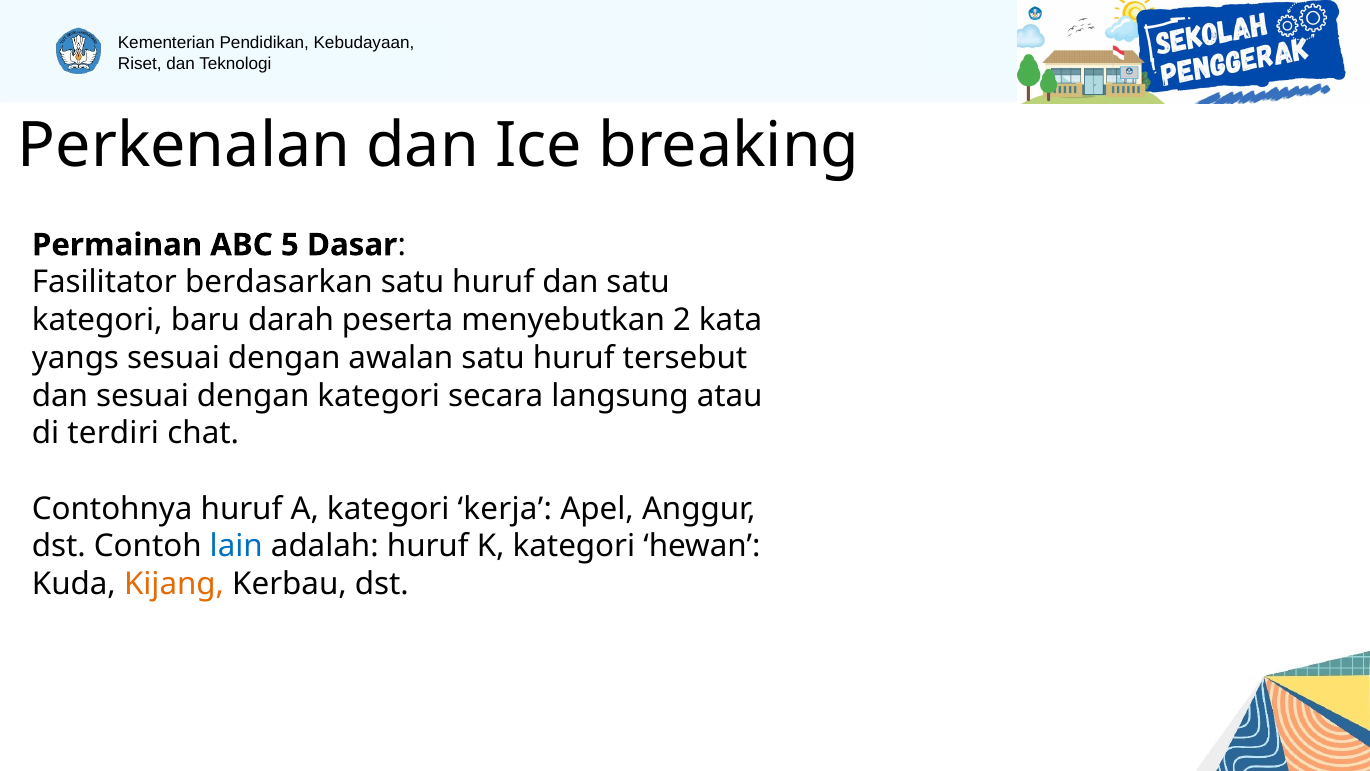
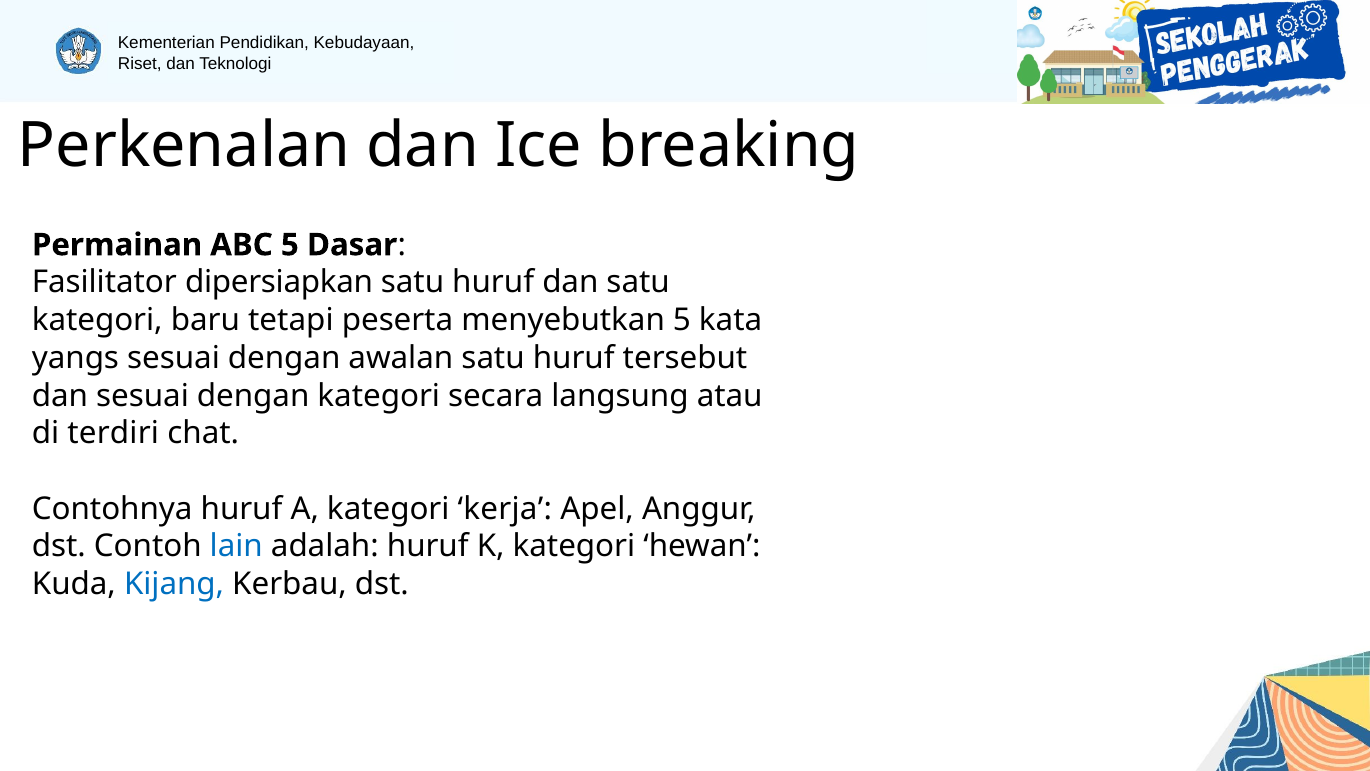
berdasarkan: berdasarkan -> dipersiapkan
darah: darah -> tetapi
menyebutkan 2: 2 -> 5
Kijang colour: orange -> blue
